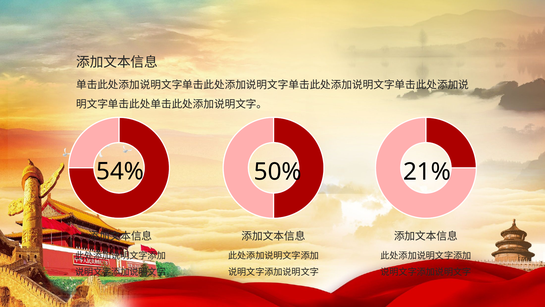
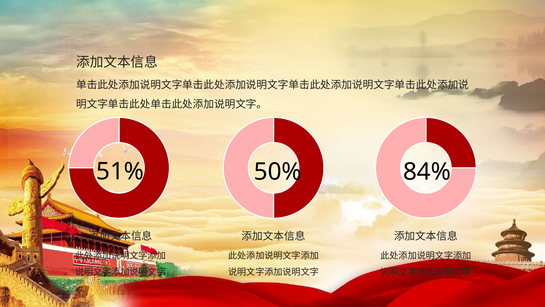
54%: 54% -> 51%
21%: 21% -> 84%
